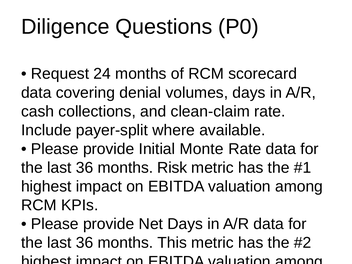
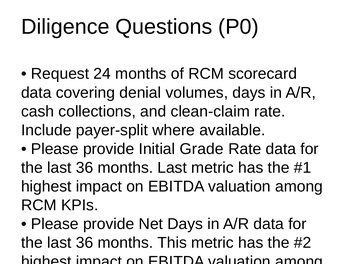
Monte: Monte -> Grade
months Risk: Risk -> Last
